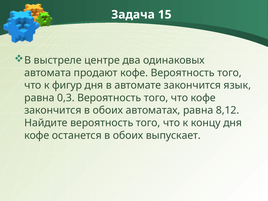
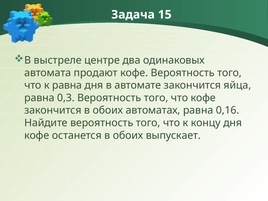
к фигур: фигур -> равна
язык: язык -> яйца
8,12: 8,12 -> 0,16
